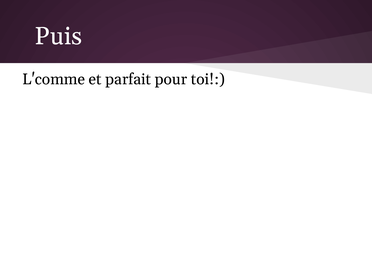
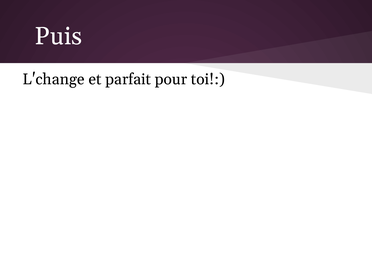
L'comme: L'comme -> L'change
